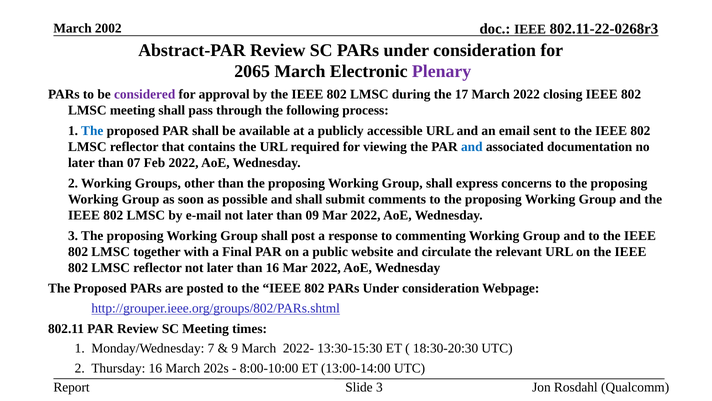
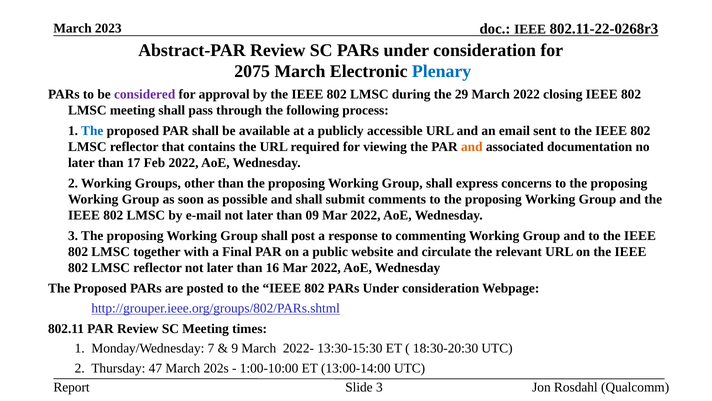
2002: 2002 -> 2023
2065: 2065 -> 2075
Plenary colour: purple -> blue
17: 17 -> 29
and at (472, 147) colour: blue -> orange
07: 07 -> 17
Thursday 16: 16 -> 47
8:00-10:00: 8:00-10:00 -> 1:00-10:00
